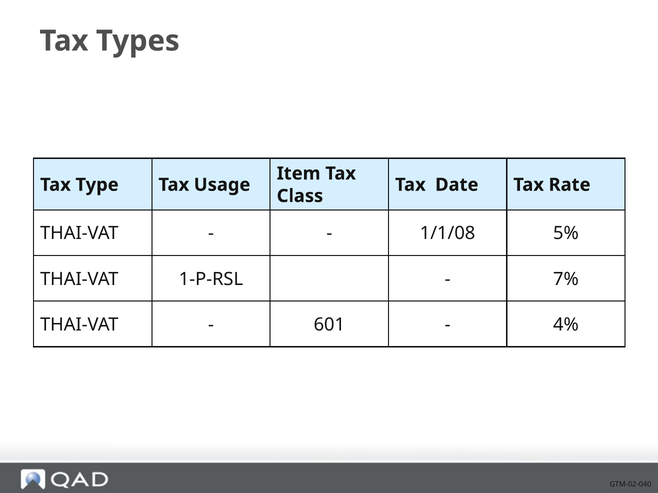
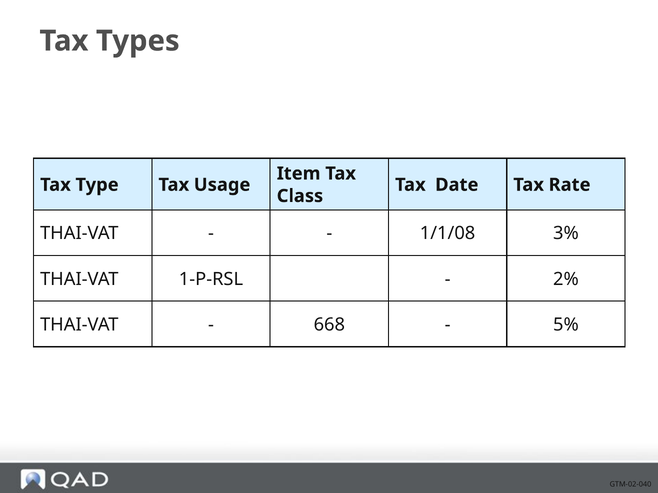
5%: 5% -> 3%
7%: 7% -> 2%
601: 601 -> 668
4%: 4% -> 5%
